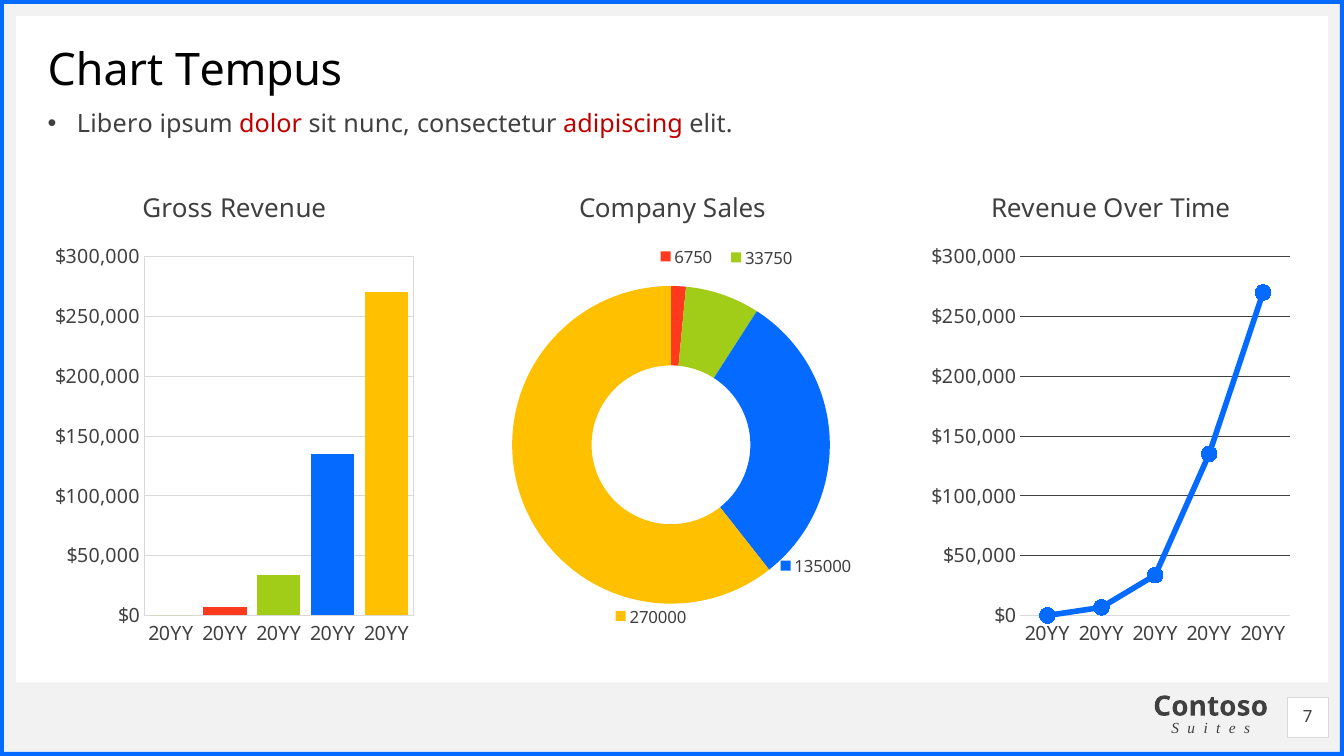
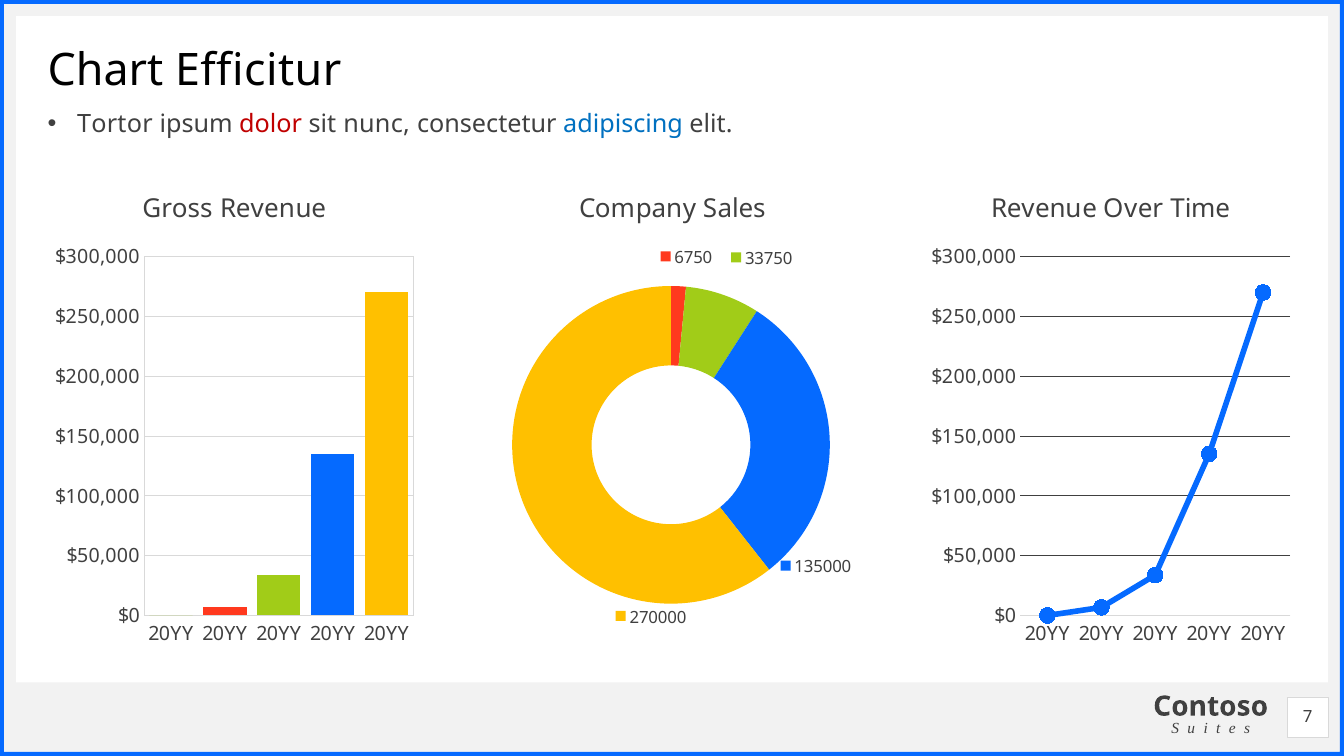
Tempus: Tempus -> Efficitur
Libero: Libero -> Tortor
adipiscing colour: red -> blue
